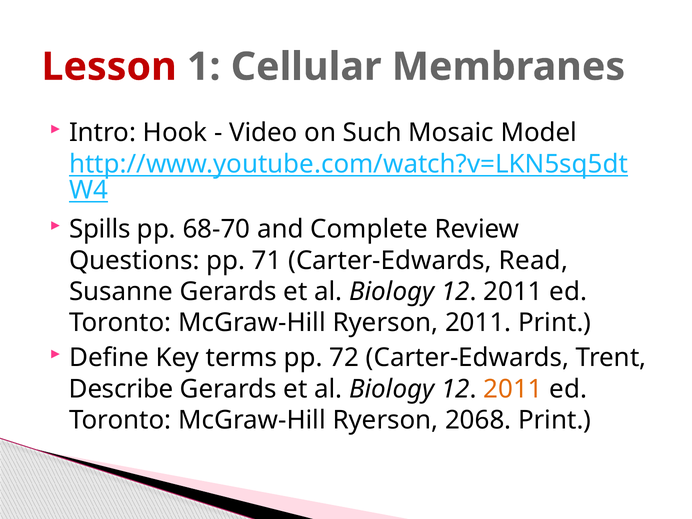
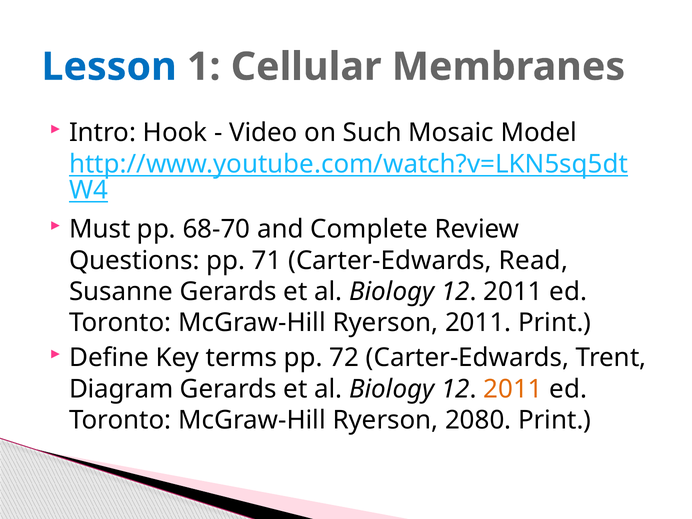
Lesson colour: red -> blue
Spills: Spills -> Must
Describe: Describe -> Diagram
2068: 2068 -> 2080
